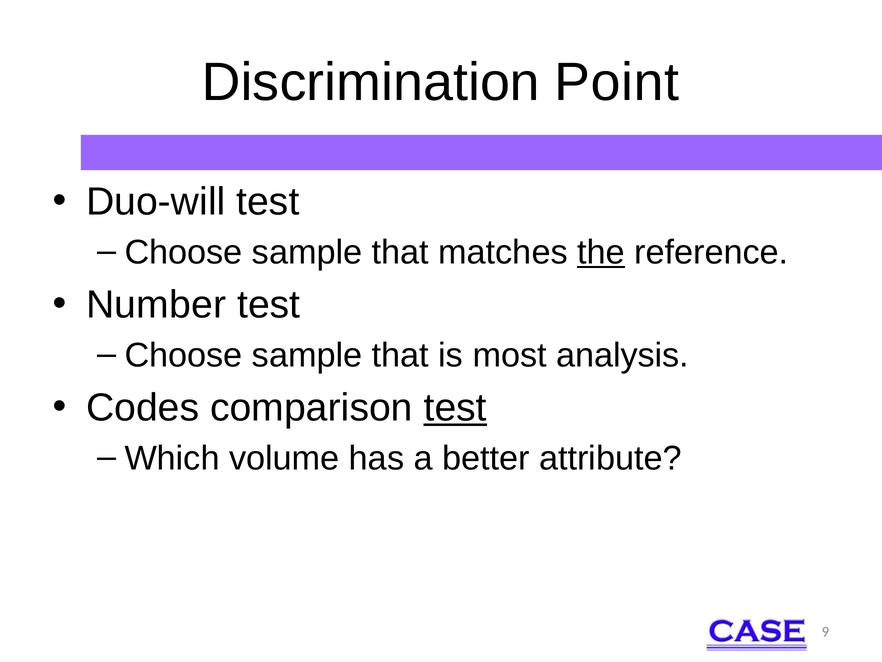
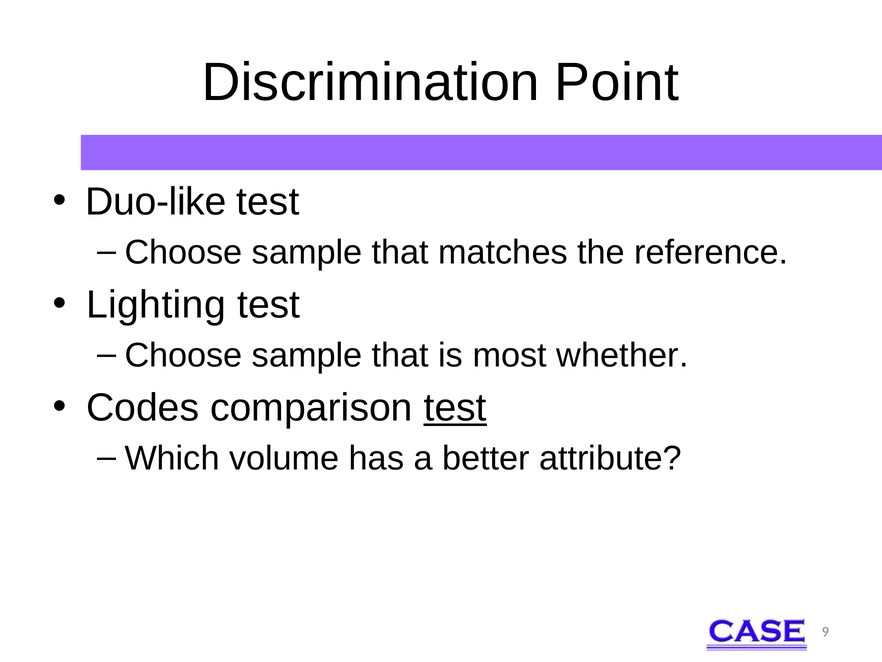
Duo-will: Duo-will -> Duo-like
the underline: present -> none
Number: Number -> Lighting
analysis: analysis -> whether
